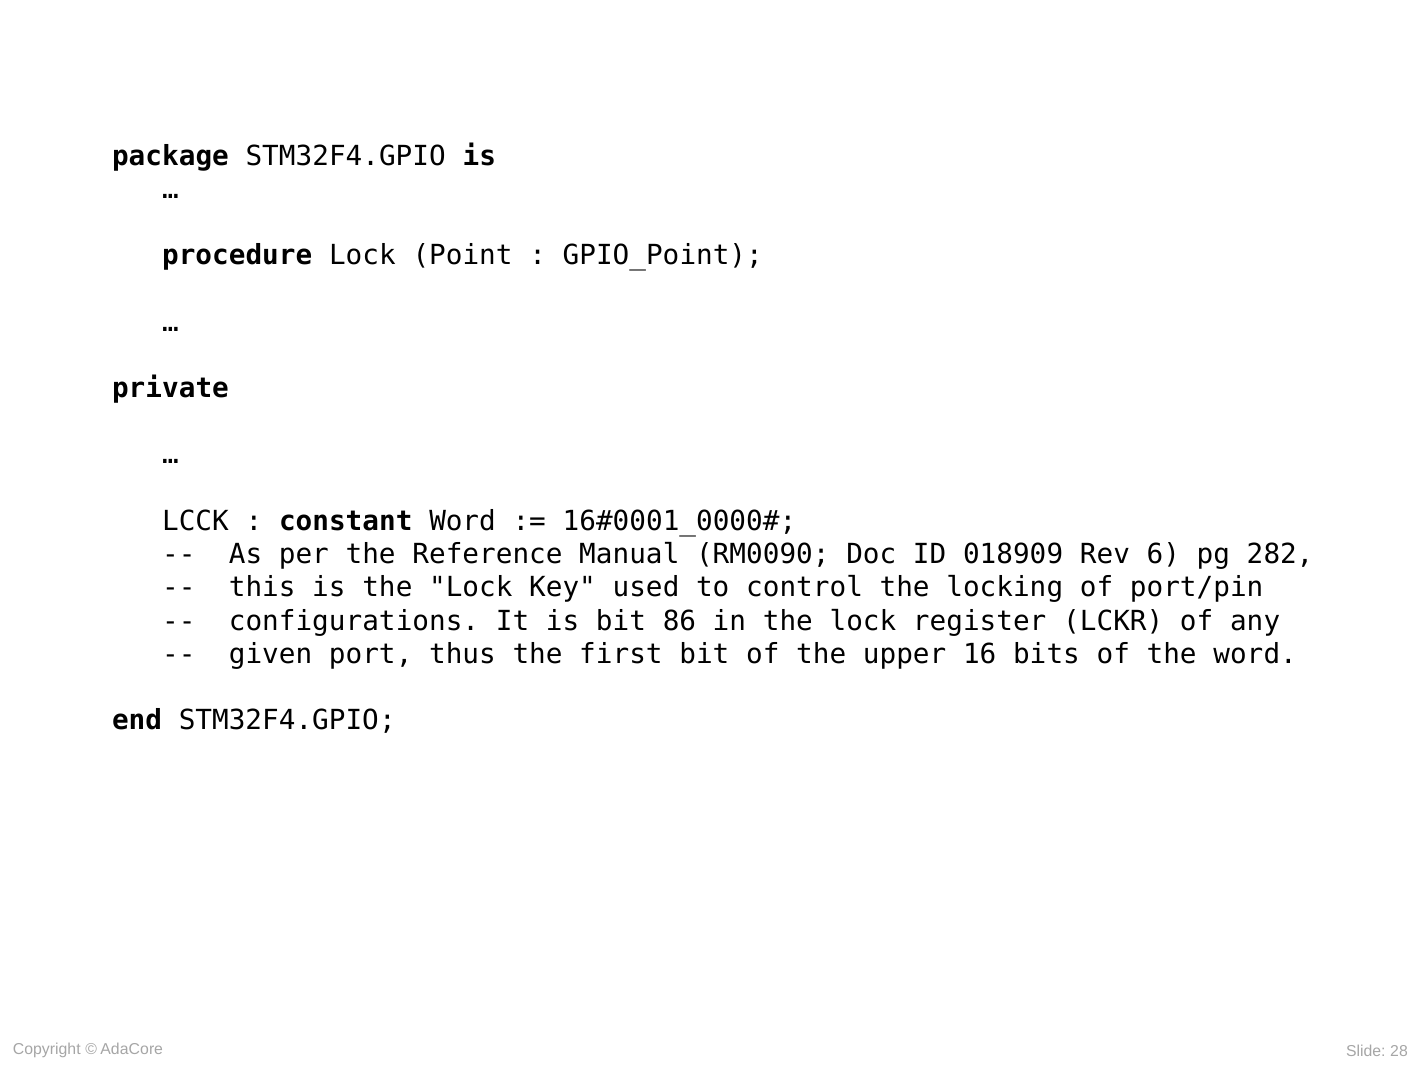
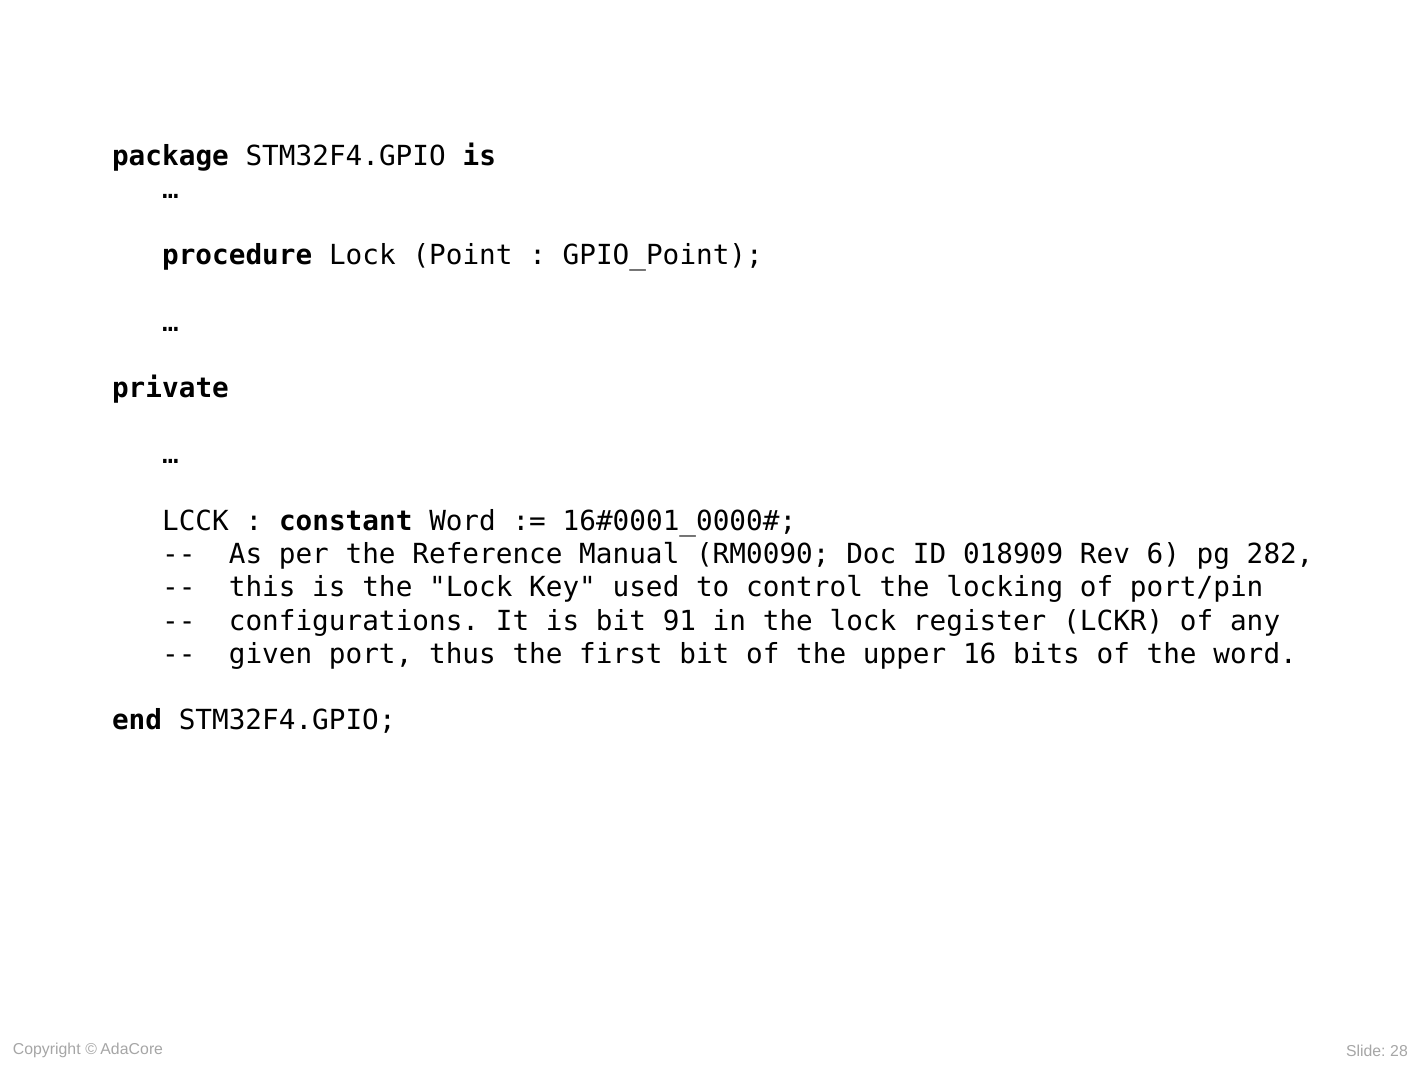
86: 86 -> 91
